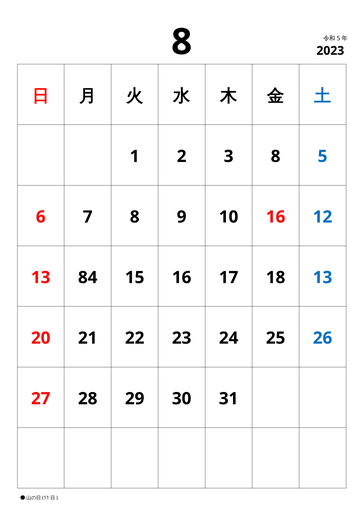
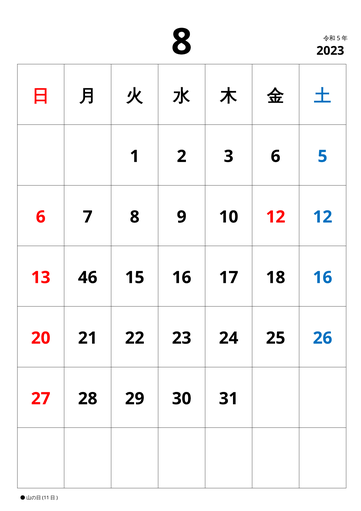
3 8: 8 -> 6
10 16: 16 -> 12
84: 84 -> 46
18 13: 13 -> 16
